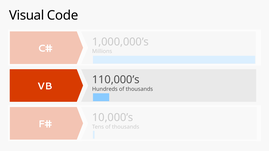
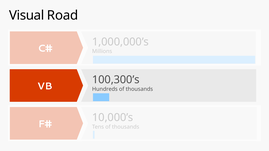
Code: Code -> Road
110,000’s: 110,000’s -> 100,300’s
